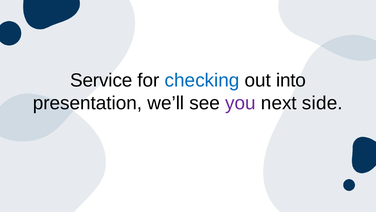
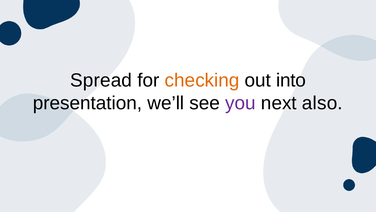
Service: Service -> Spread
checking colour: blue -> orange
side: side -> also
